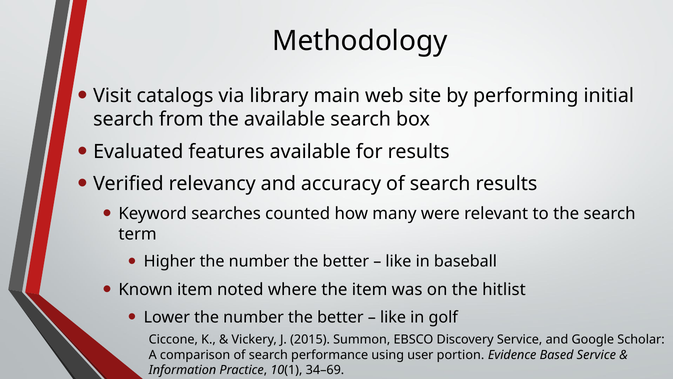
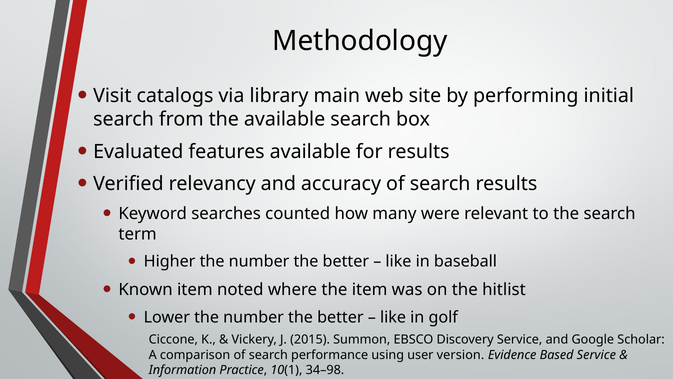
portion: portion -> version
34–69: 34–69 -> 34–98
